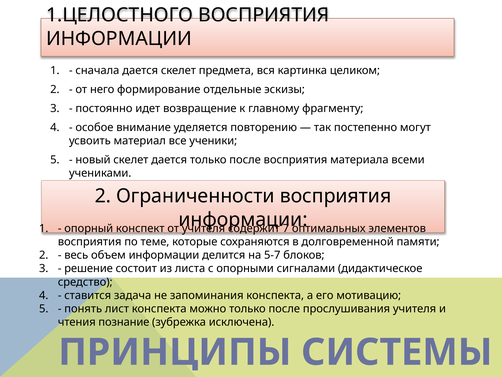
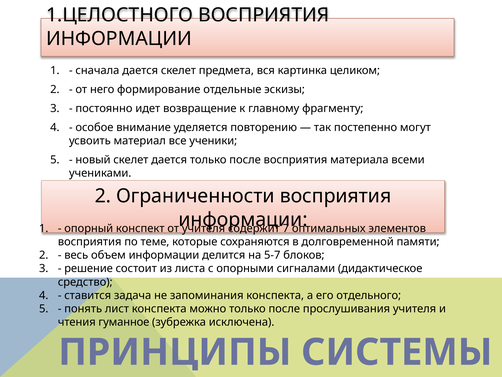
мотивацию: мотивацию -> отдельного
познание: познание -> гуманное
